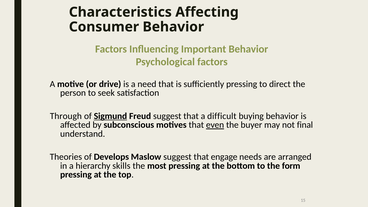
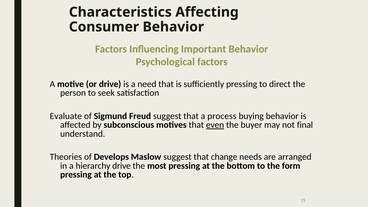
Through: Through -> Evaluate
Sigmund underline: present -> none
difficult: difficult -> process
engage: engage -> change
hierarchy skills: skills -> drive
